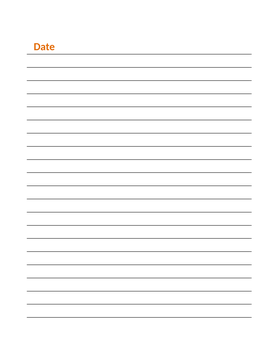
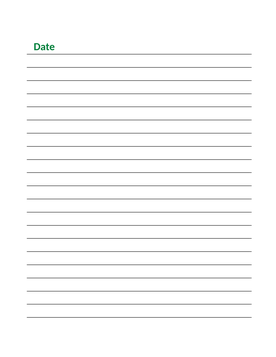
Date colour: orange -> green
